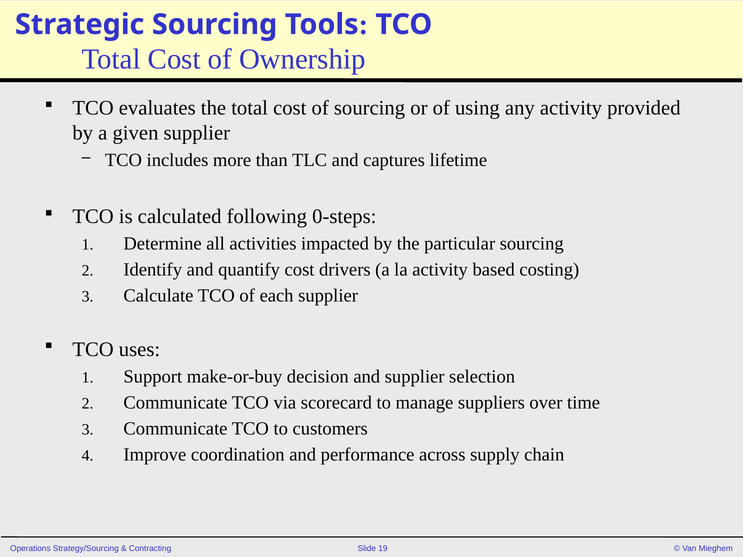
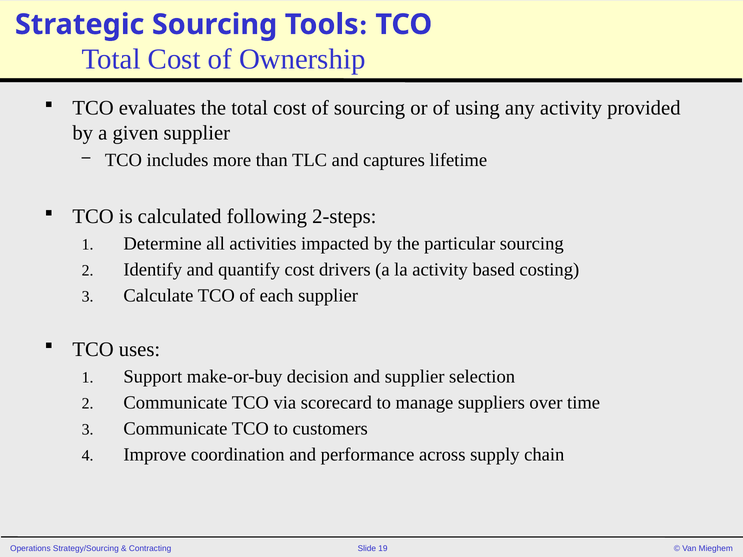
0-steps: 0-steps -> 2-steps
